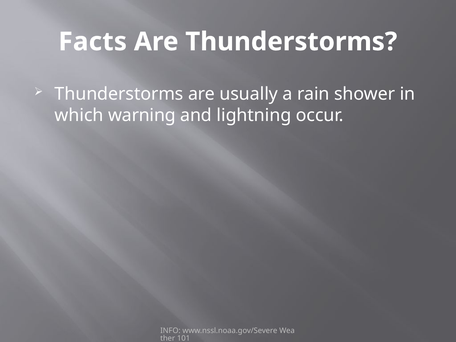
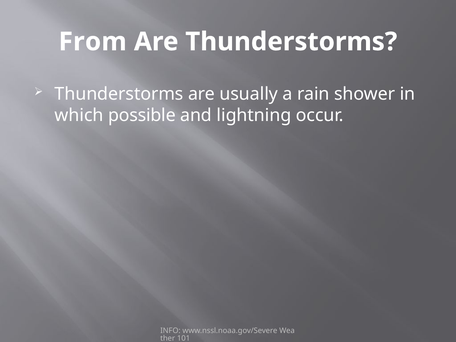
Facts: Facts -> From
warning: warning -> possible
